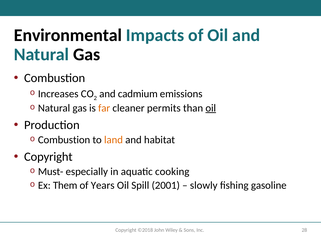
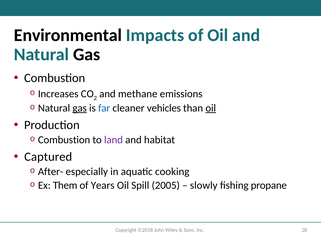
cadmium: cadmium -> methane
gas at (80, 108) underline: none -> present
far colour: orange -> blue
permits: permits -> vehicles
land colour: orange -> purple
Copyright at (48, 157): Copyright -> Captured
Must-: Must- -> After-
2001: 2001 -> 2005
gasoline: gasoline -> propane
